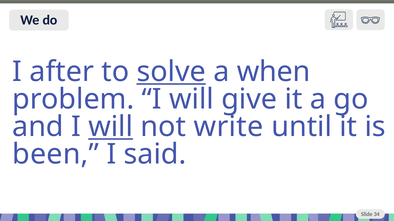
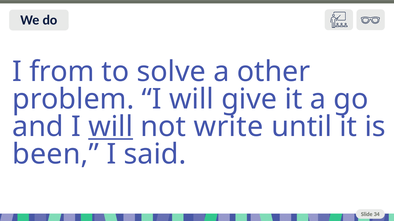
after: after -> from
solve underline: present -> none
when: when -> other
